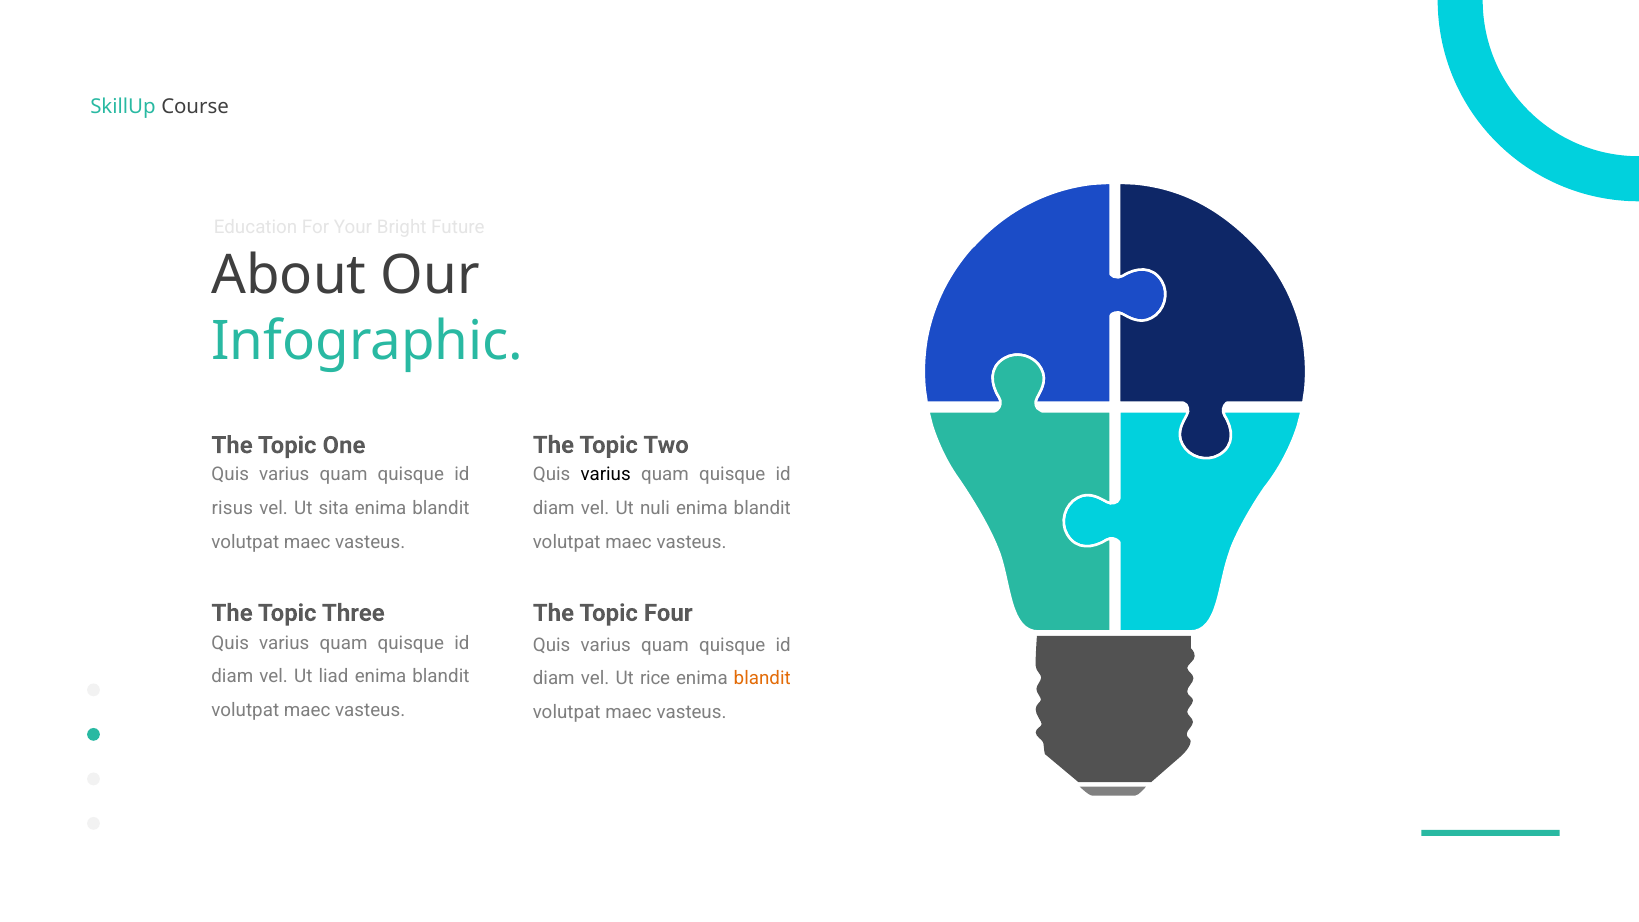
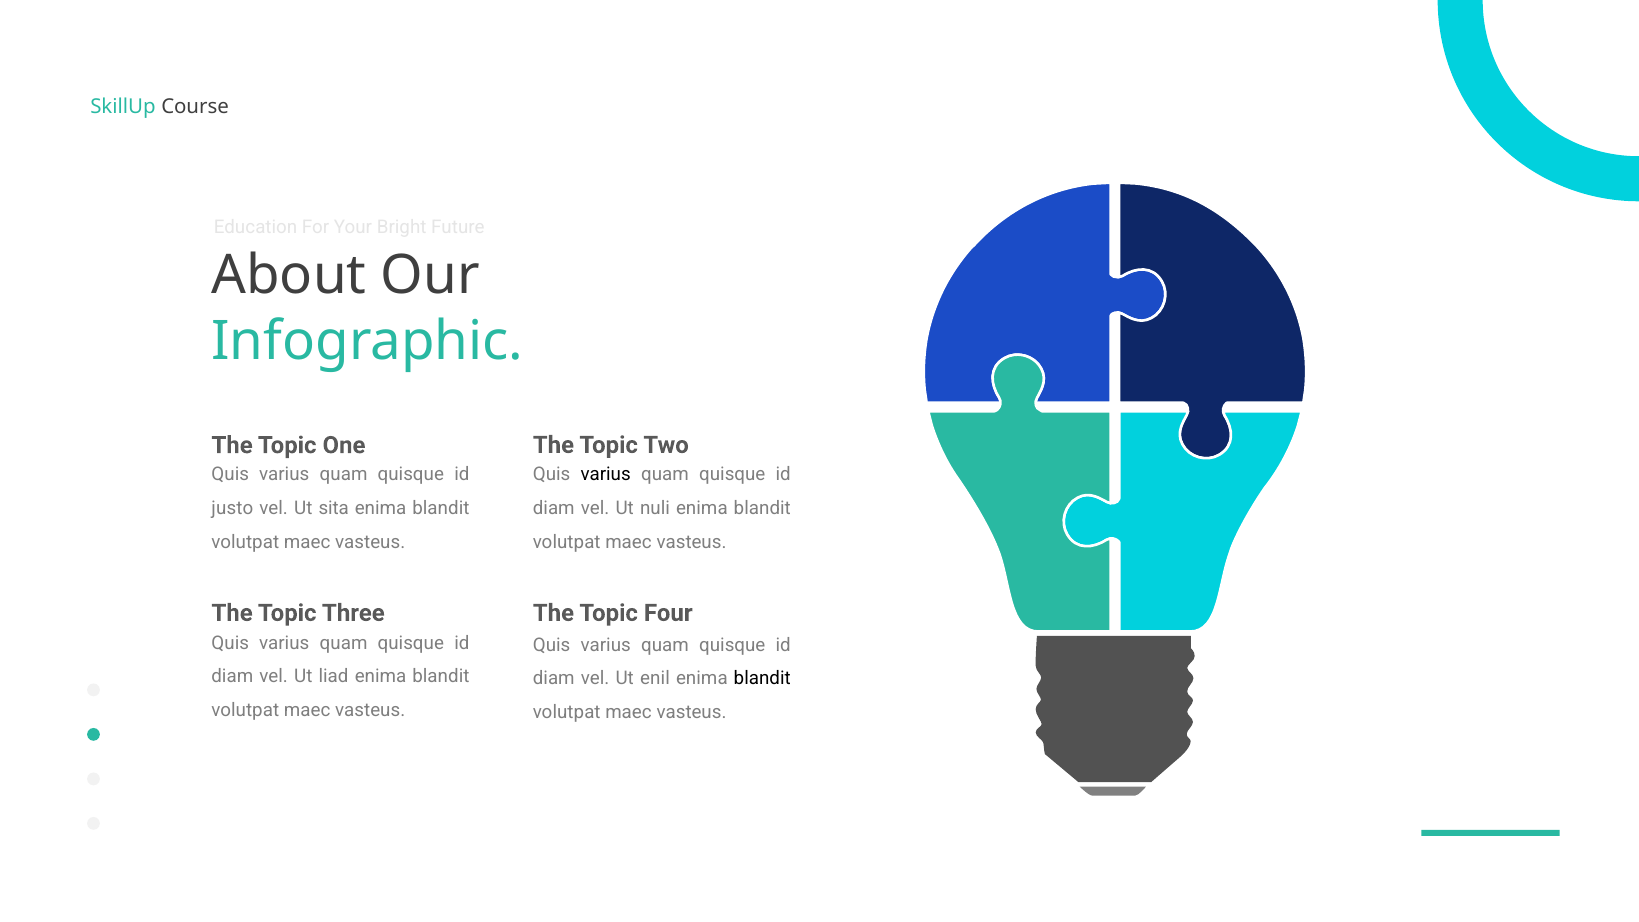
risus: risus -> justo
rice: rice -> enil
blandit at (762, 679) colour: orange -> black
